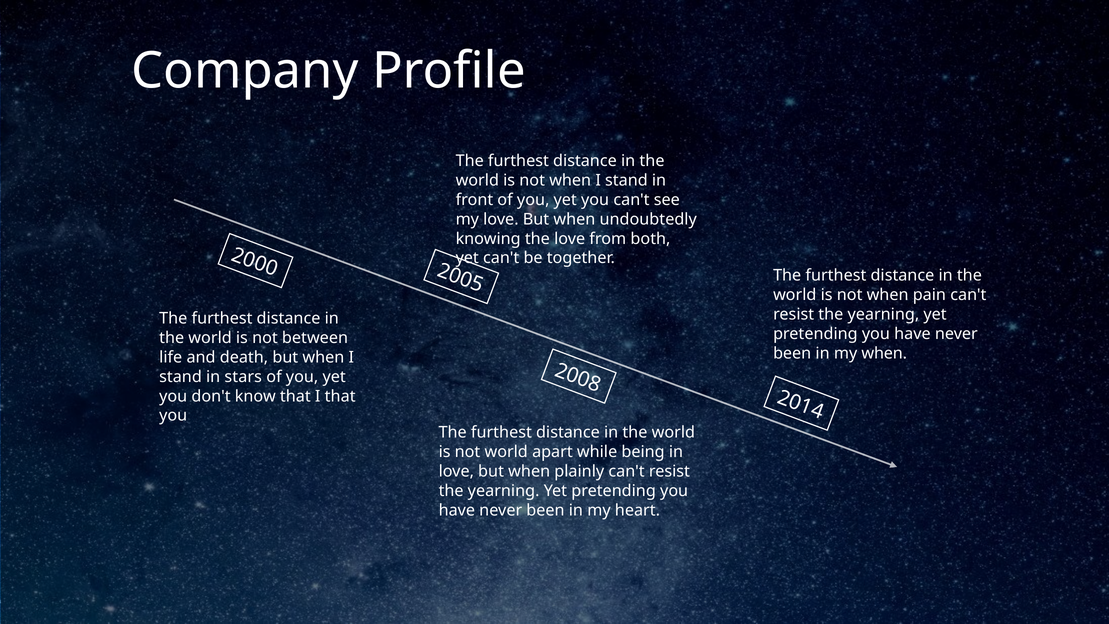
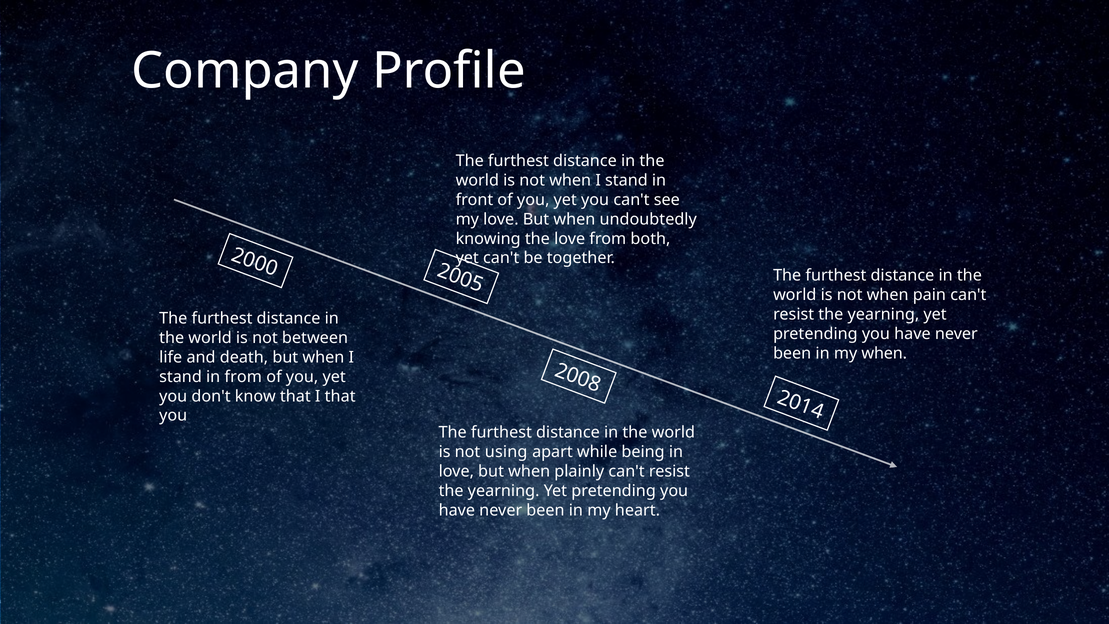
in stars: stars -> from
not world: world -> using
